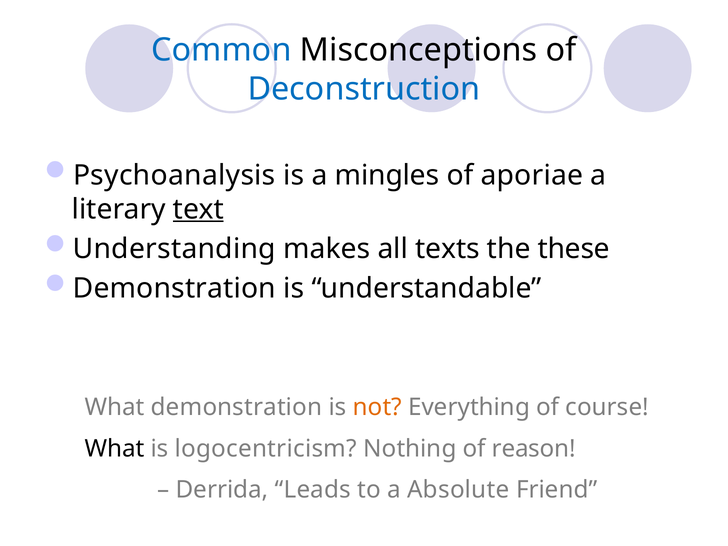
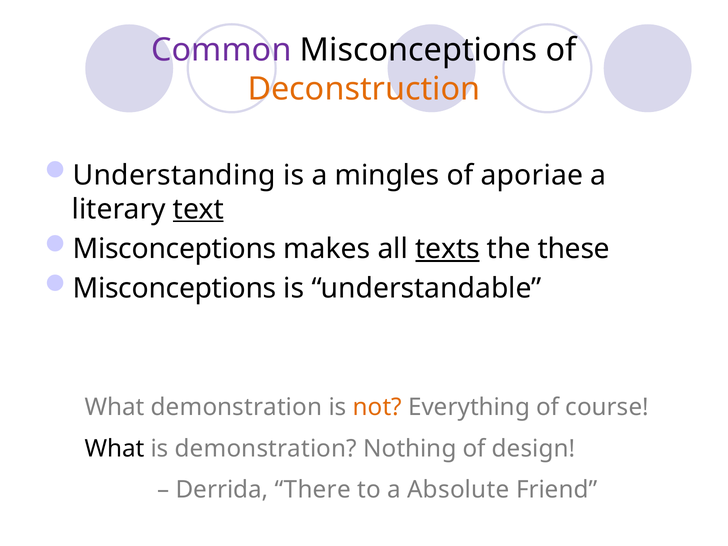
Common colour: blue -> purple
Deconstruction colour: blue -> orange
Psychoanalysis: Psychoanalysis -> Understanding
Understanding at (174, 249): Understanding -> Misconceptions
texts underline: none -> present
Demonstration at (174, 289): Demonstration -> Misconceptions
is logocentricism: logocentricism -> demonstration
reason: reason -> design
Leads: Leads -> There
